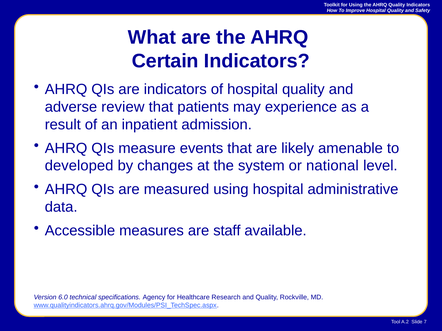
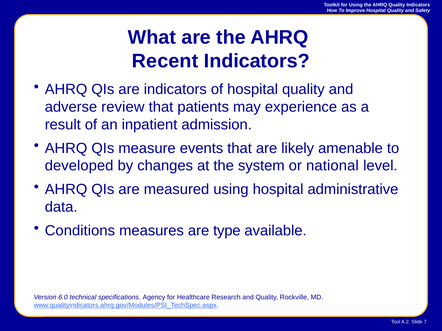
Certain: Certain -> Recent
Accessible: Accessible -> Conditions
staff: staff -> type
